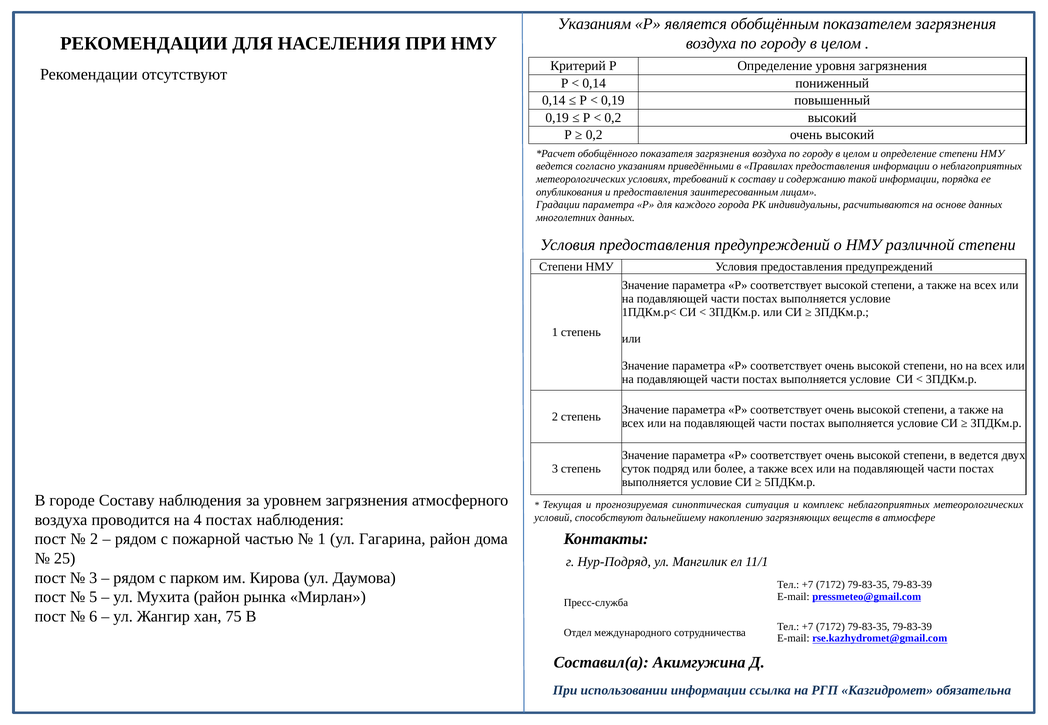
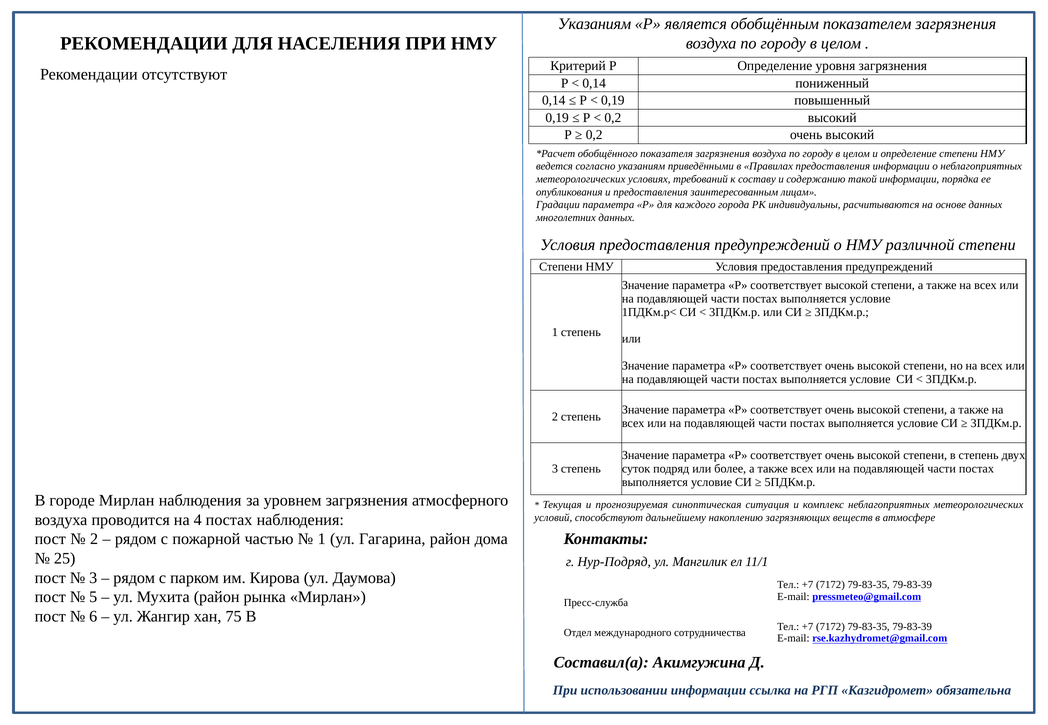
в ведется: ведется -> степень
городе Составу: Составу -> Мирлан
